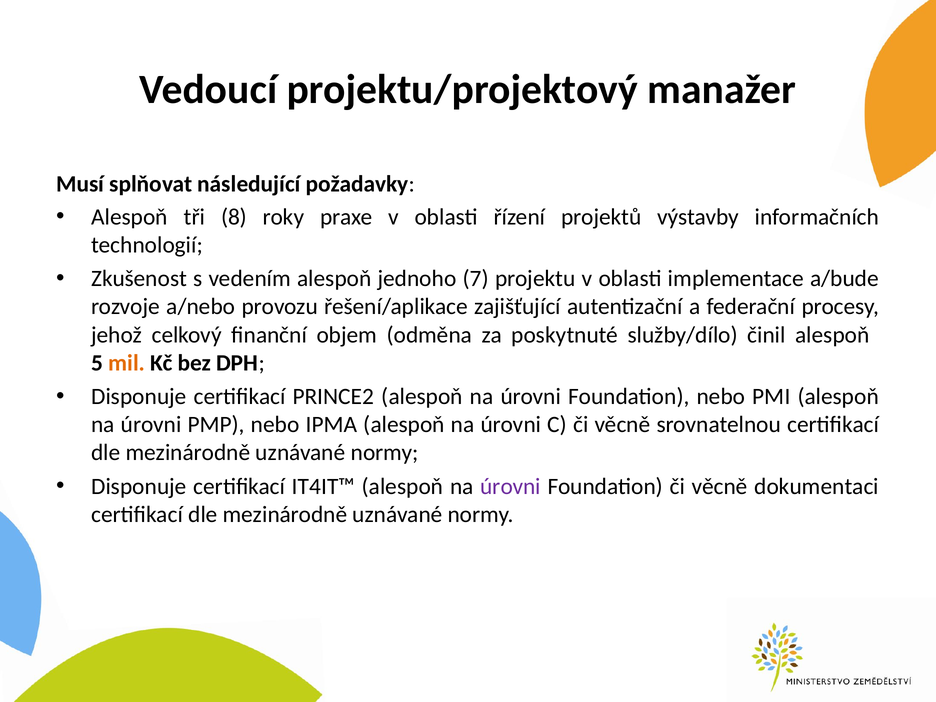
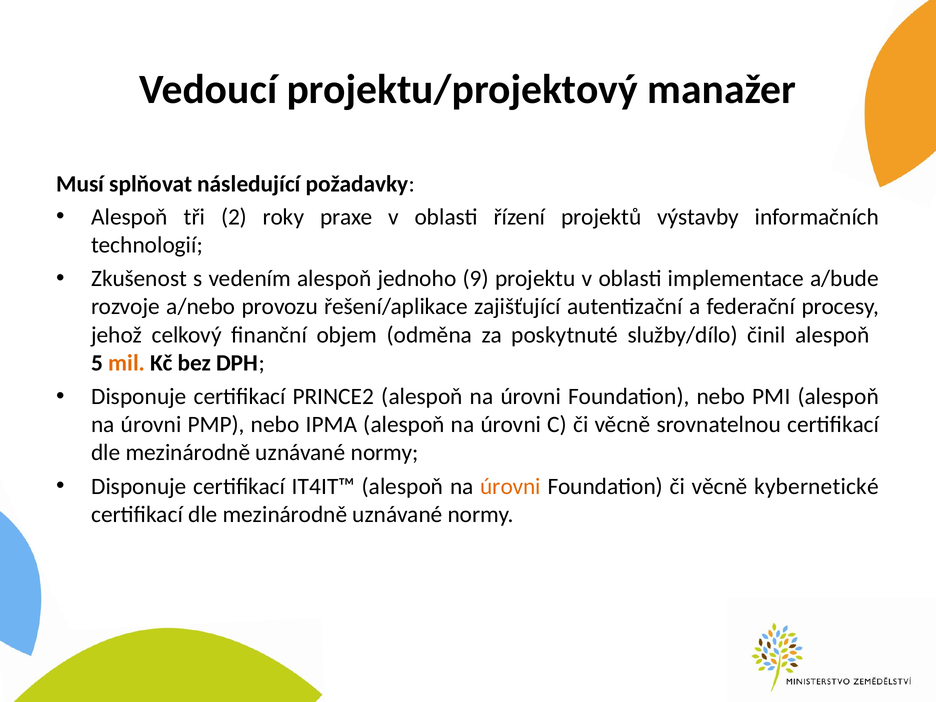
8: 8 -> 2
7: 7 -> 9
úrovni at (511, 486) colour: purple -> orange
dokumentaci: dokumentaci -> kybernetické
